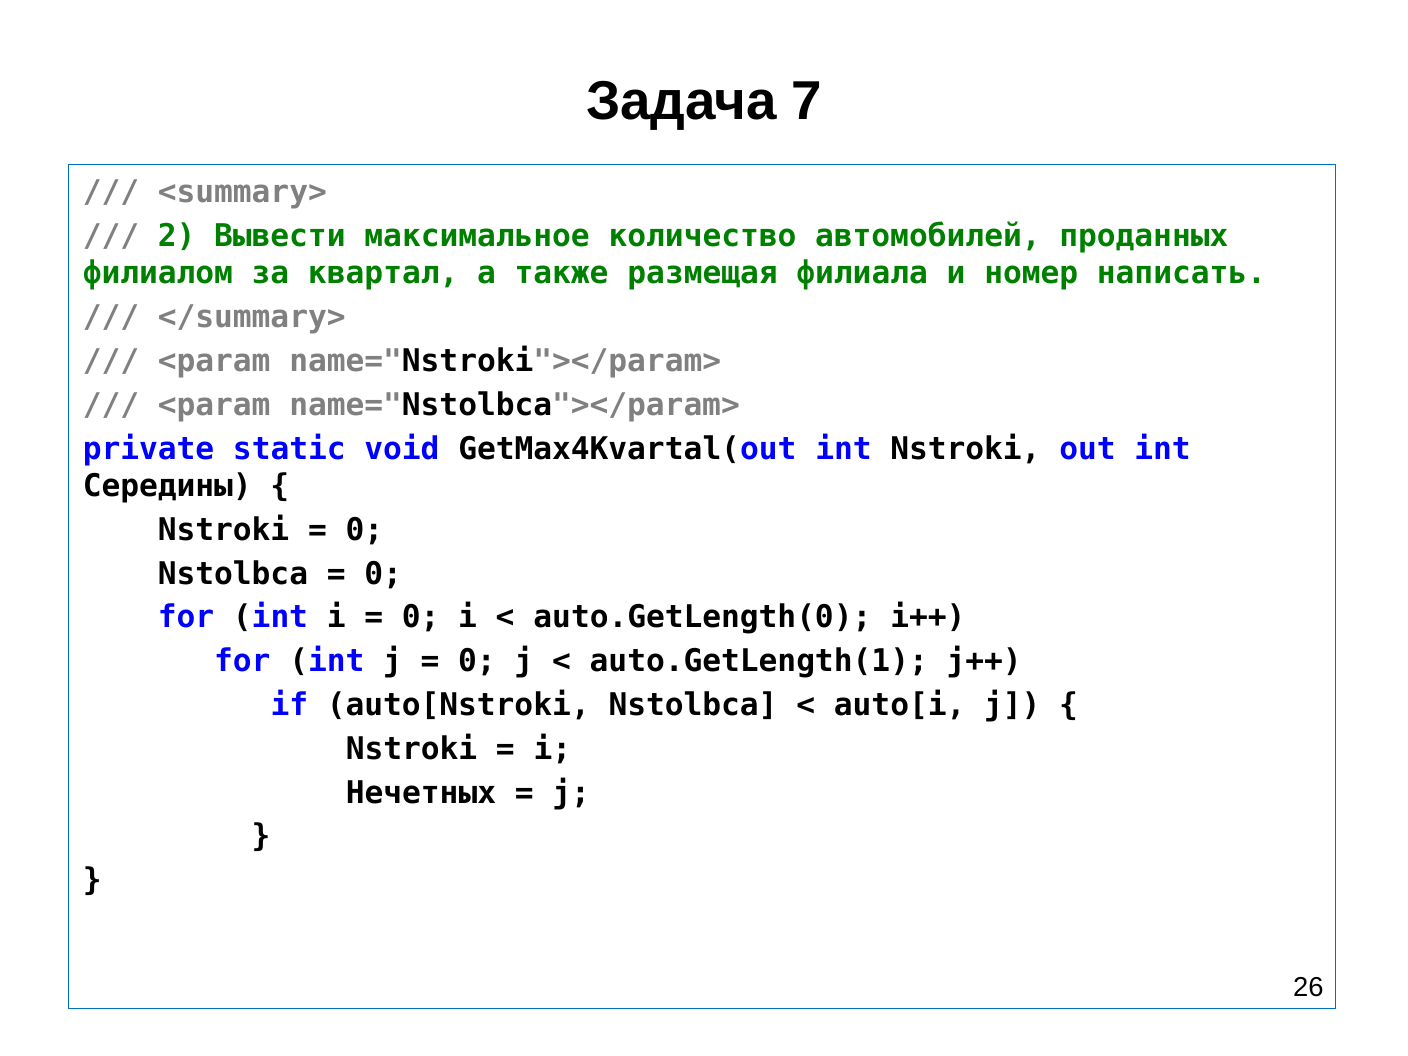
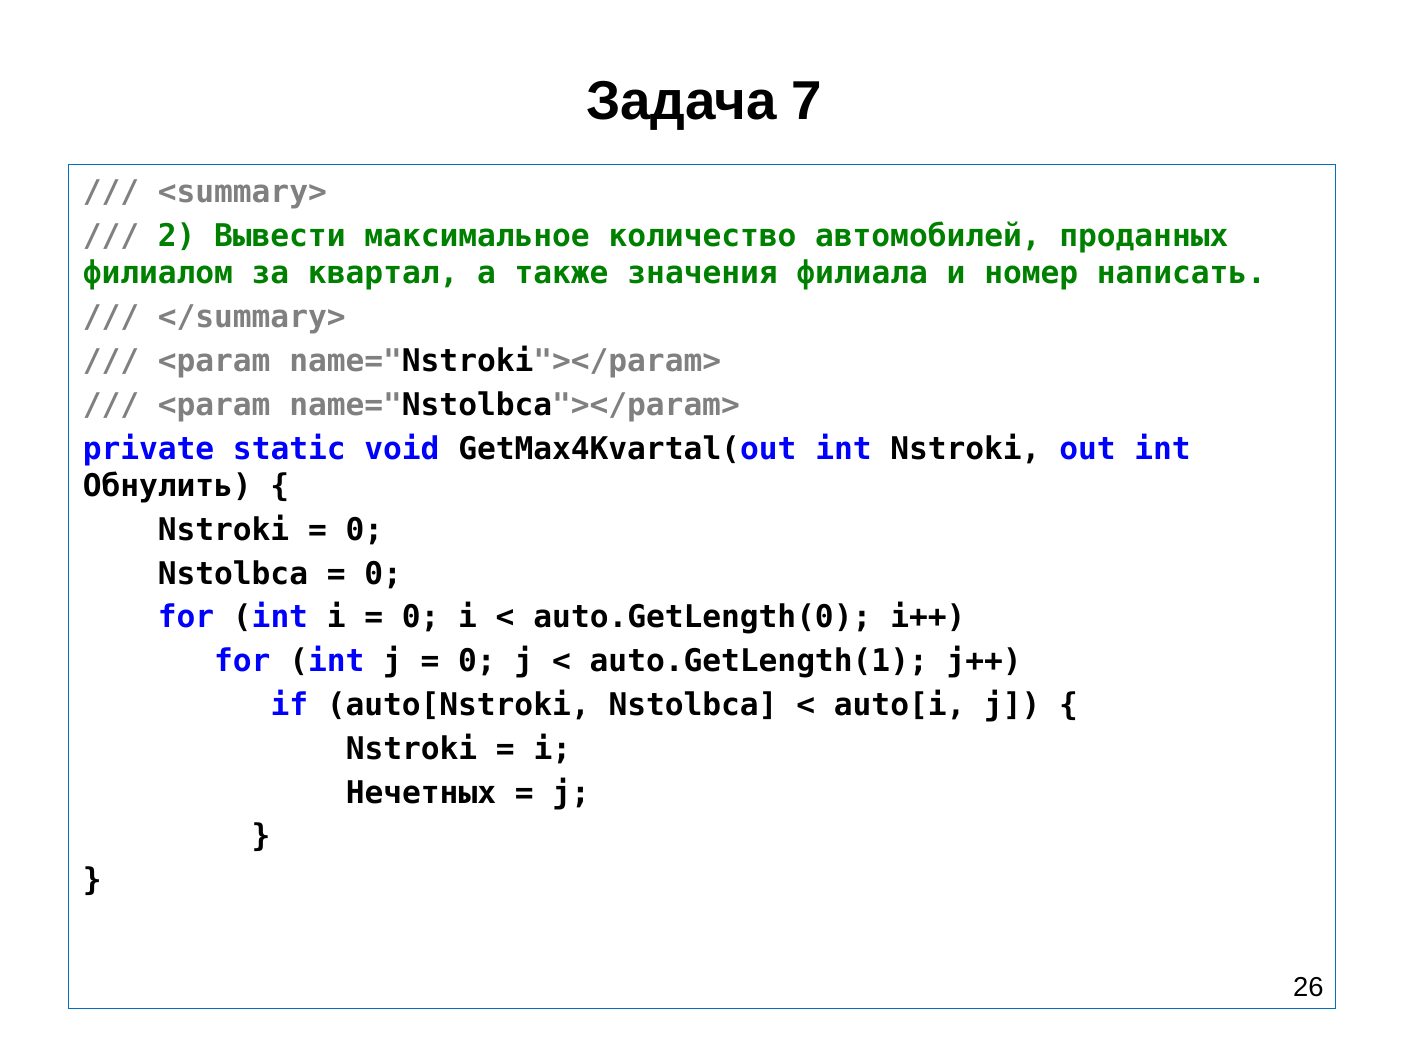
размещая: размещая -> значения
Середины: Середины -> Обнулить
